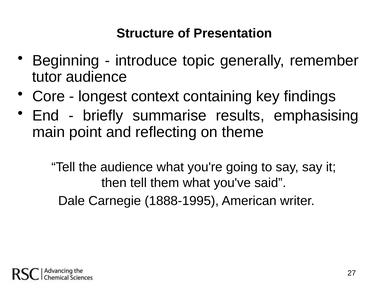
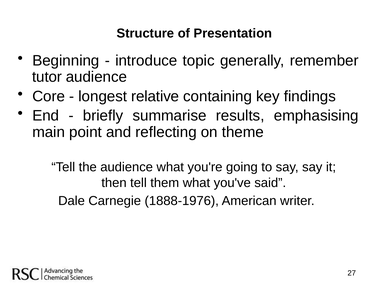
context: context -> relative
1888-1995: 1888-1995 -> 1888-1976
